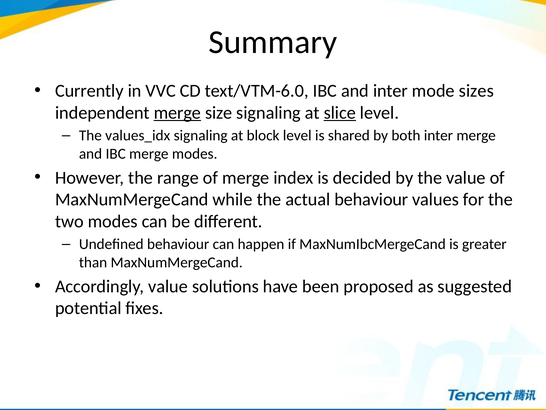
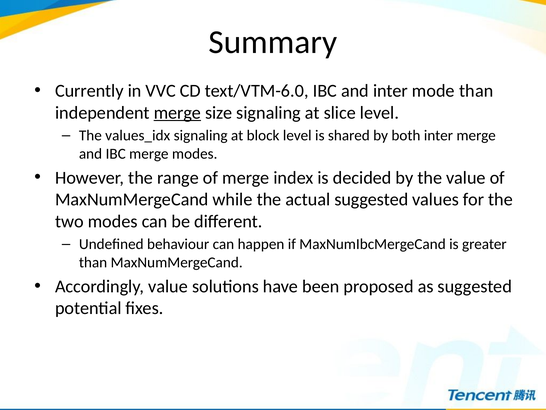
mode sizes: sizes -> than
slice underline: present -> none
actual behaviour: behaviour -> suggested
